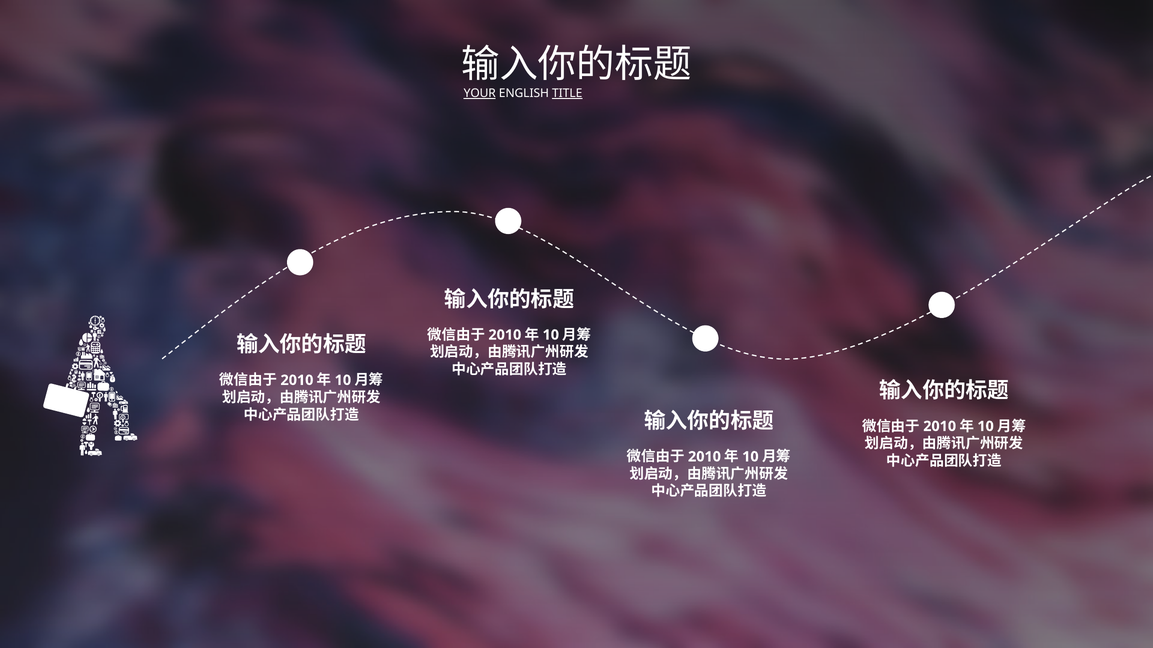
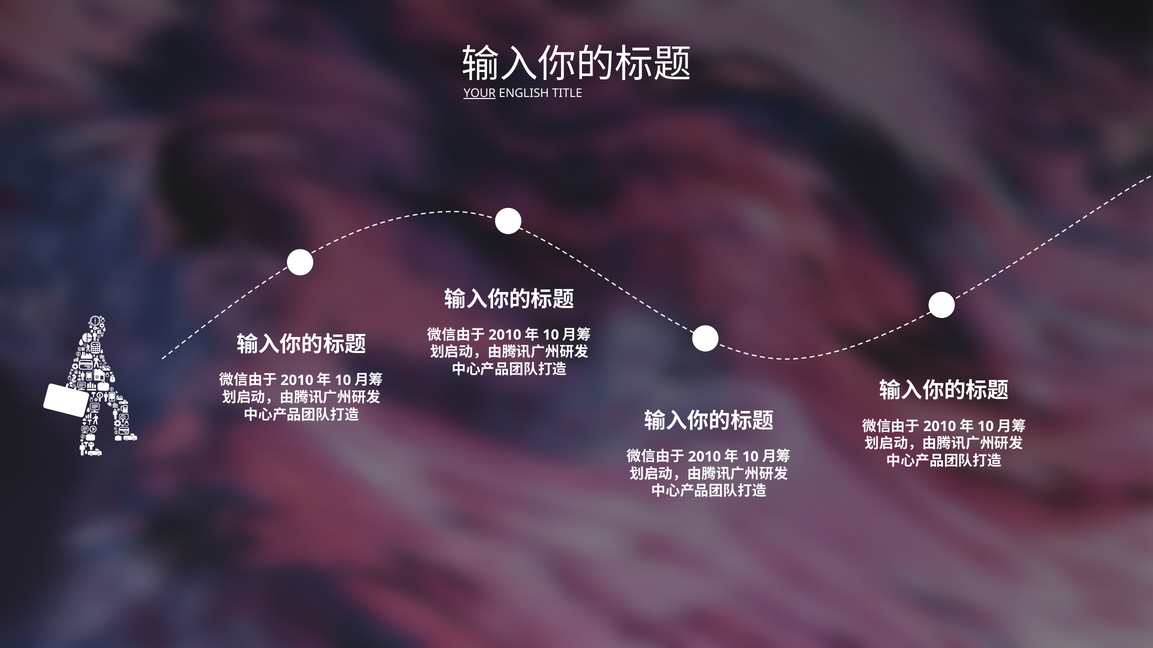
TITLE underline: present -> none
